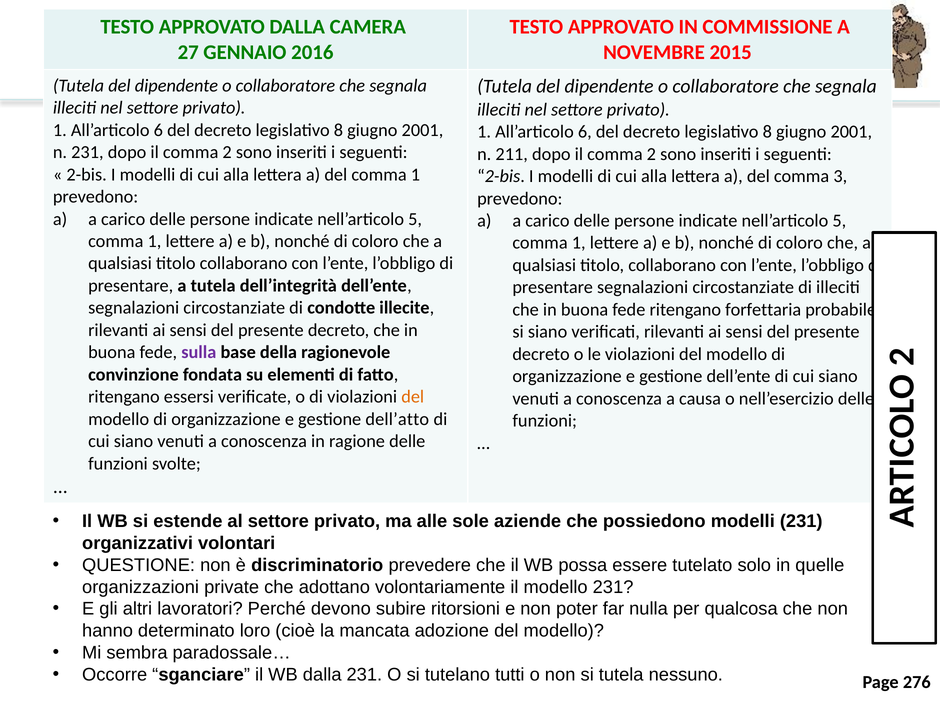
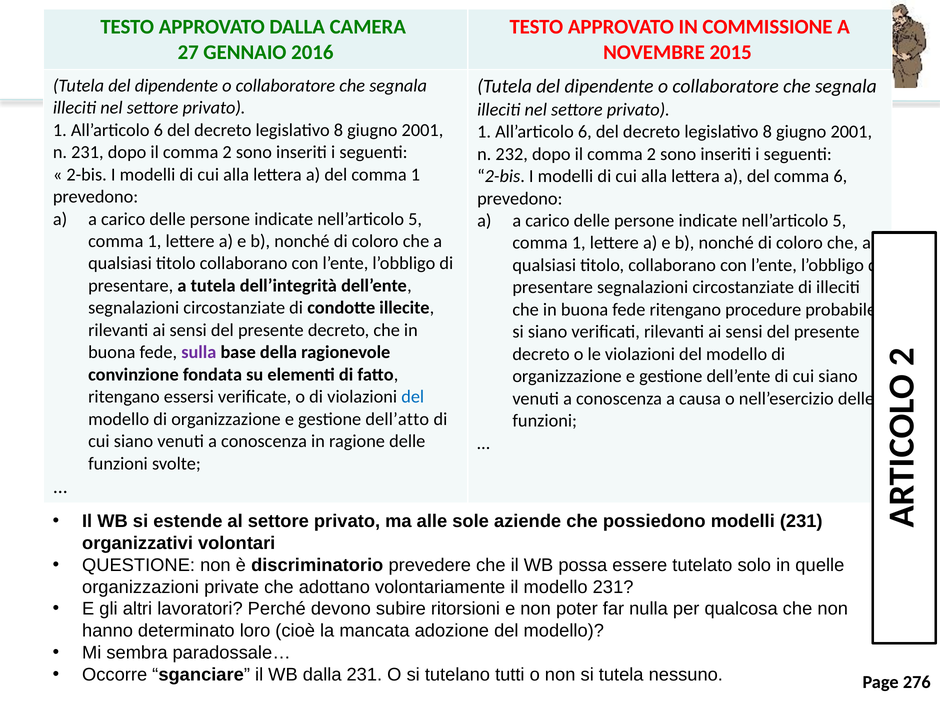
211: 211 -> 232
comma 3: 3 -> 6
forfettaria: forfettaria -> procedure
del at (413, 397) colour: orange -> blue
